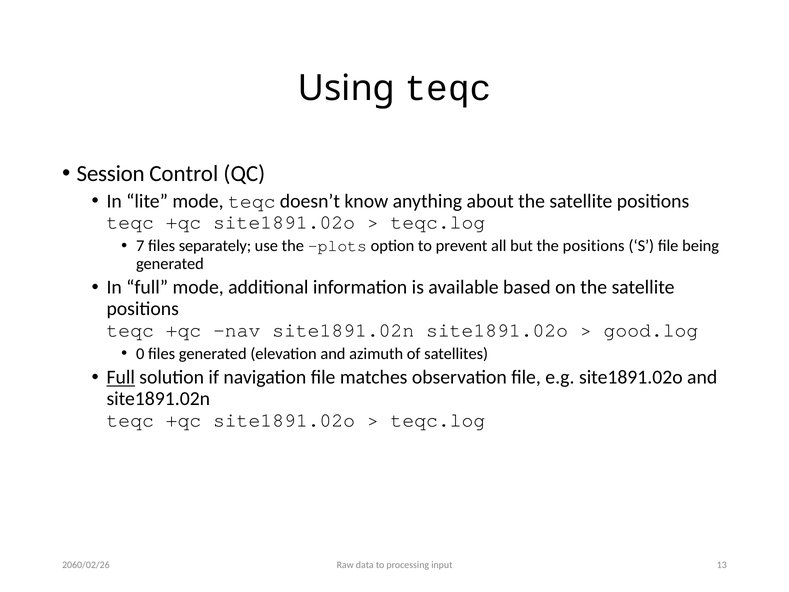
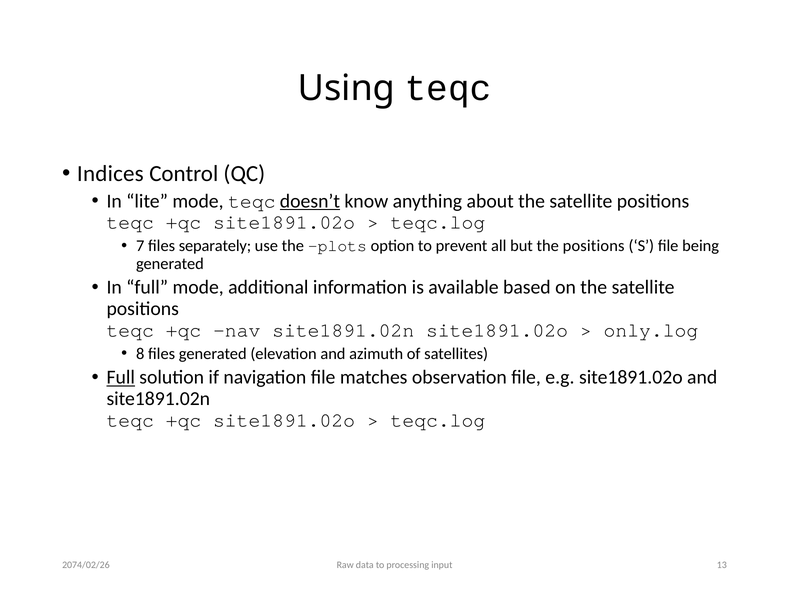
Session: Session -> Indices
doesn’t underline: none -> present
good.log: good.log -> only.log
0: 0 -> 8
2060/02/26: 2060/02/26 -> 2074/02/26
